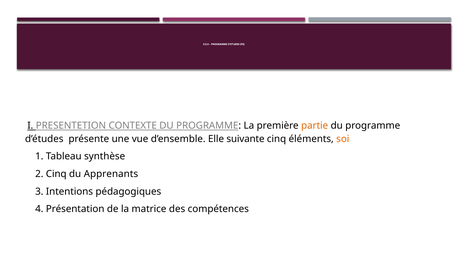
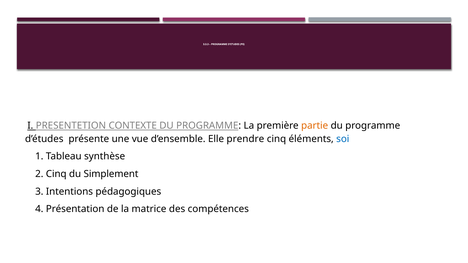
suivante: suivante -> prendre
soi colour: orange -> blue
Apprenants: Apprenants -> Simplement
